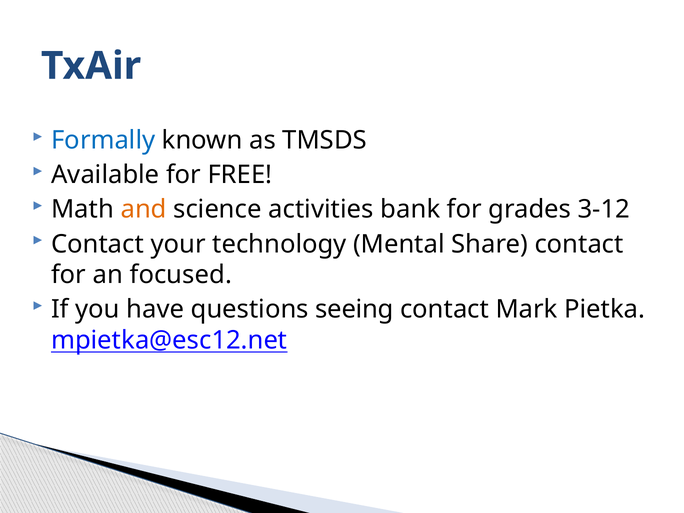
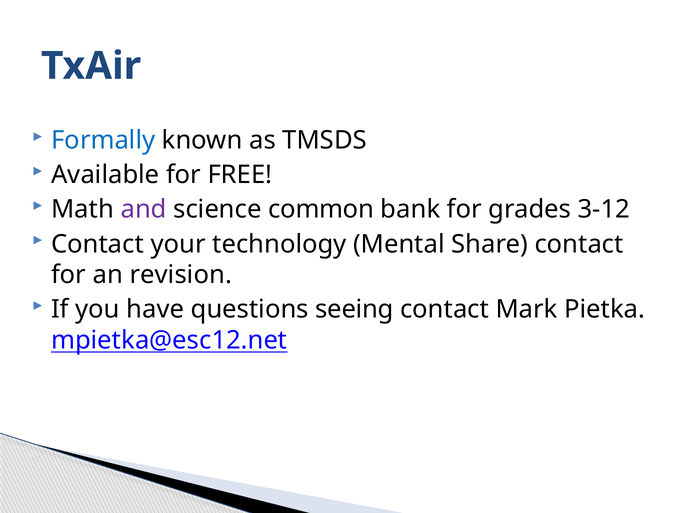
and colour: orange -> purple
activities: activities -> common
focused: focused -> revision
